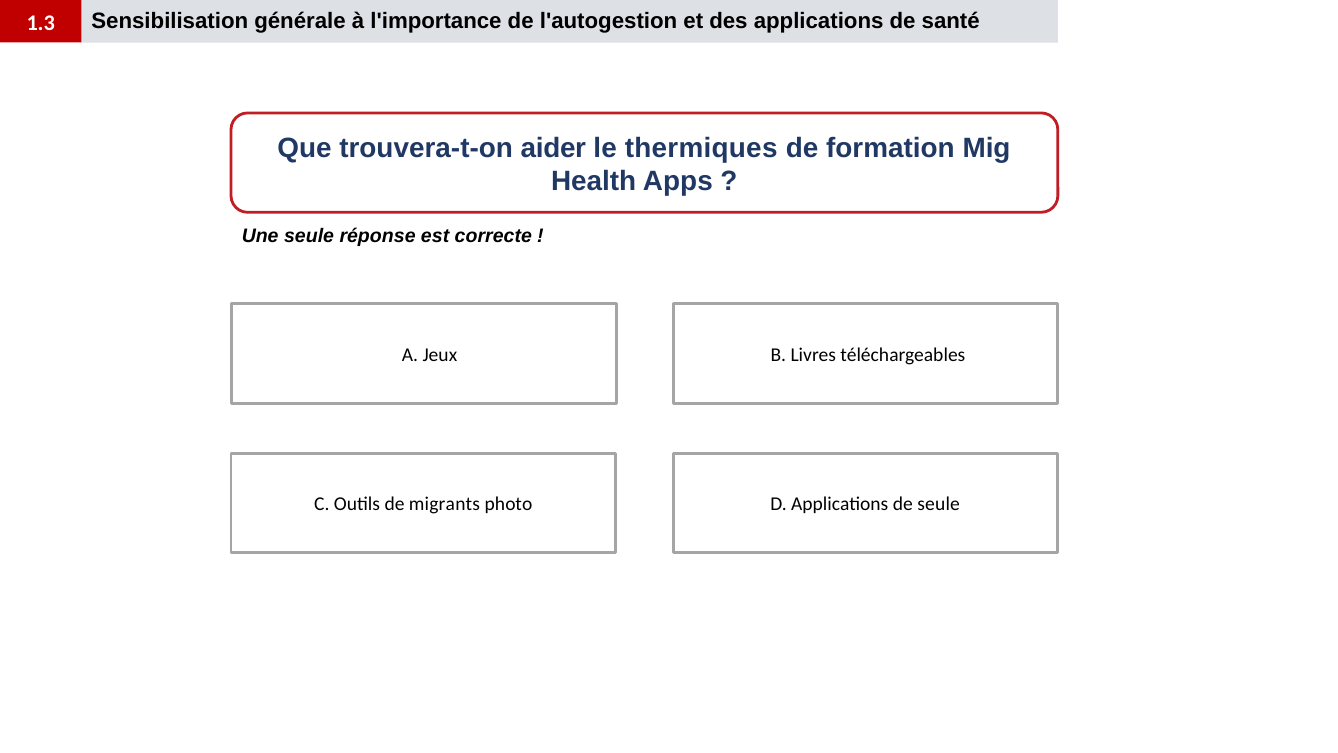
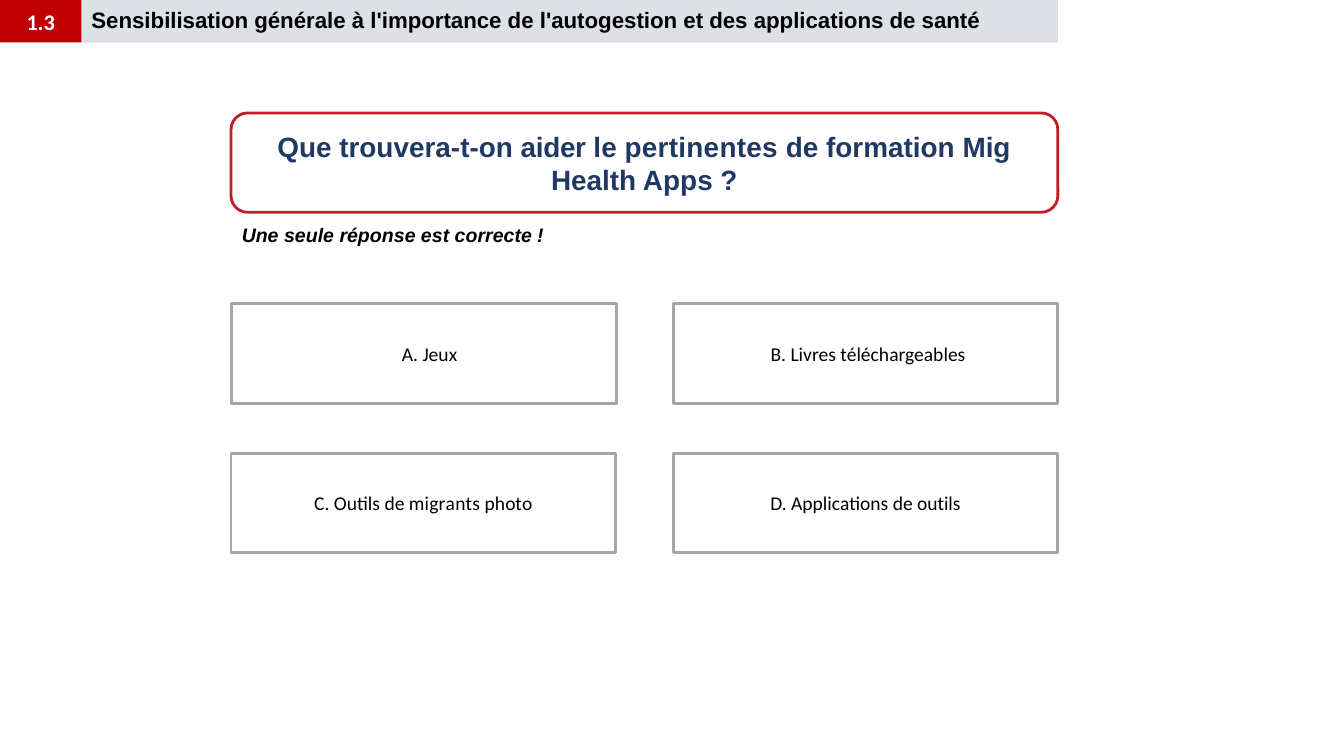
thermiques: thermiques -> pertinentes
de seule: seule -> outils
